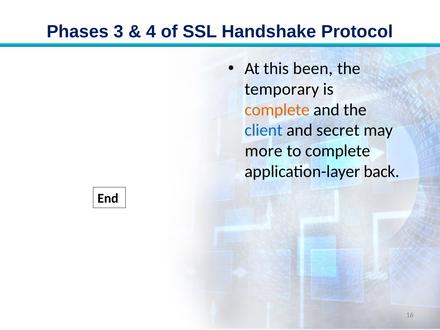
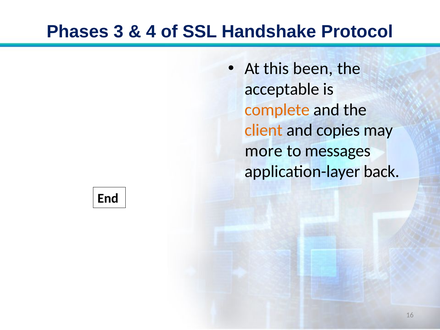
temporary: temporary -> acceptable
client colour: blue -> orange
secret: secret -> copies
to complete: complete -> messages
